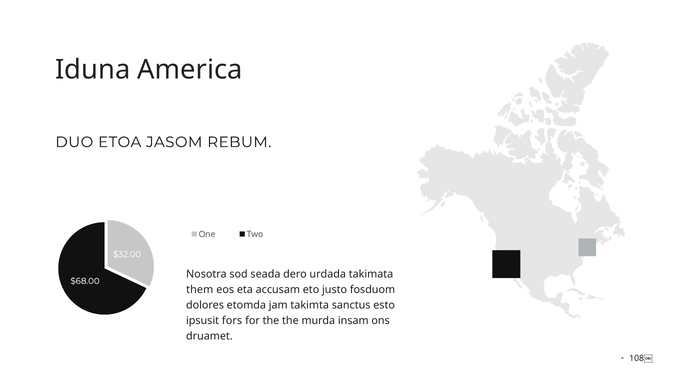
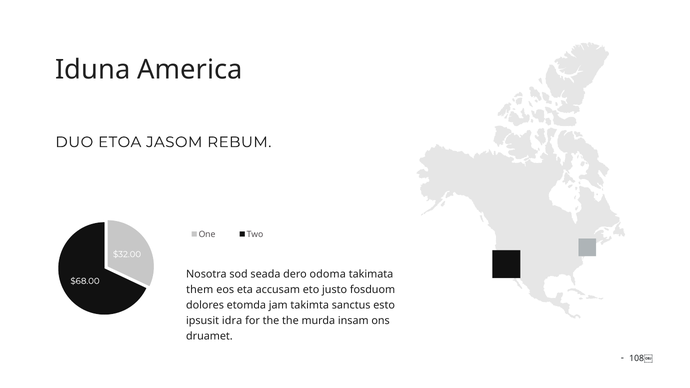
urdada: urdada -> odoma
fors: fors -> idra
